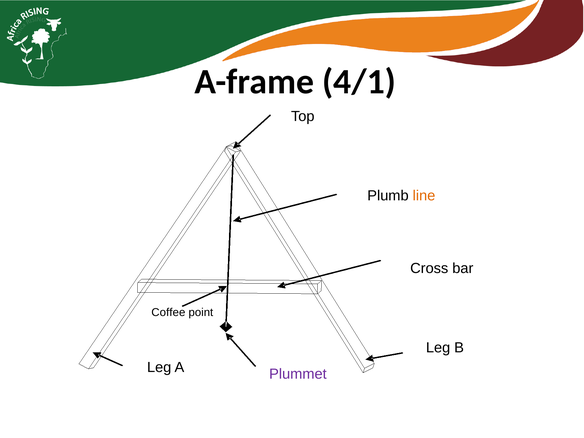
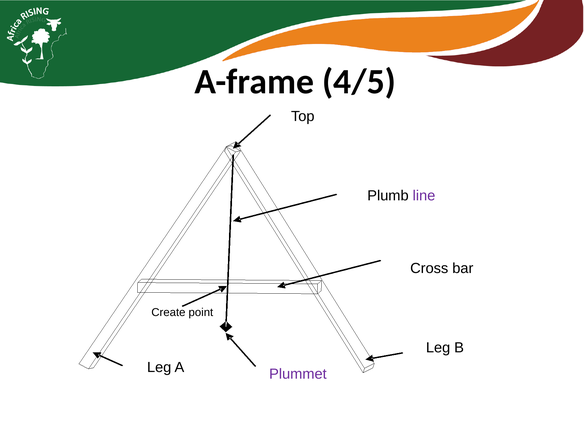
4/1: 4/1 -> 4/5
line colour: orange -> purple
Coffee: Coffee -> Create
